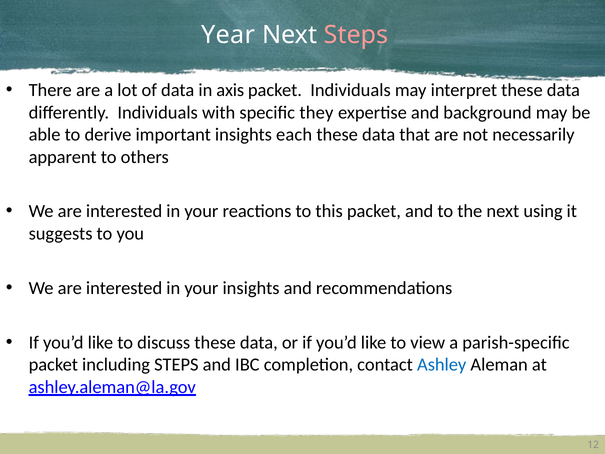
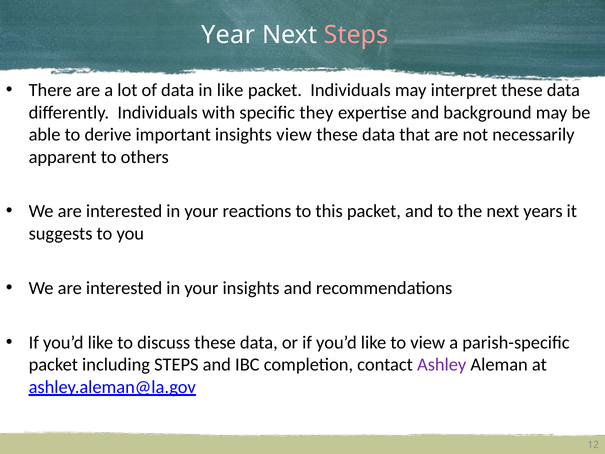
in axis: axis -> like
insights each: each -> view
using: using -> years
Ashley colour: blue -> purple
